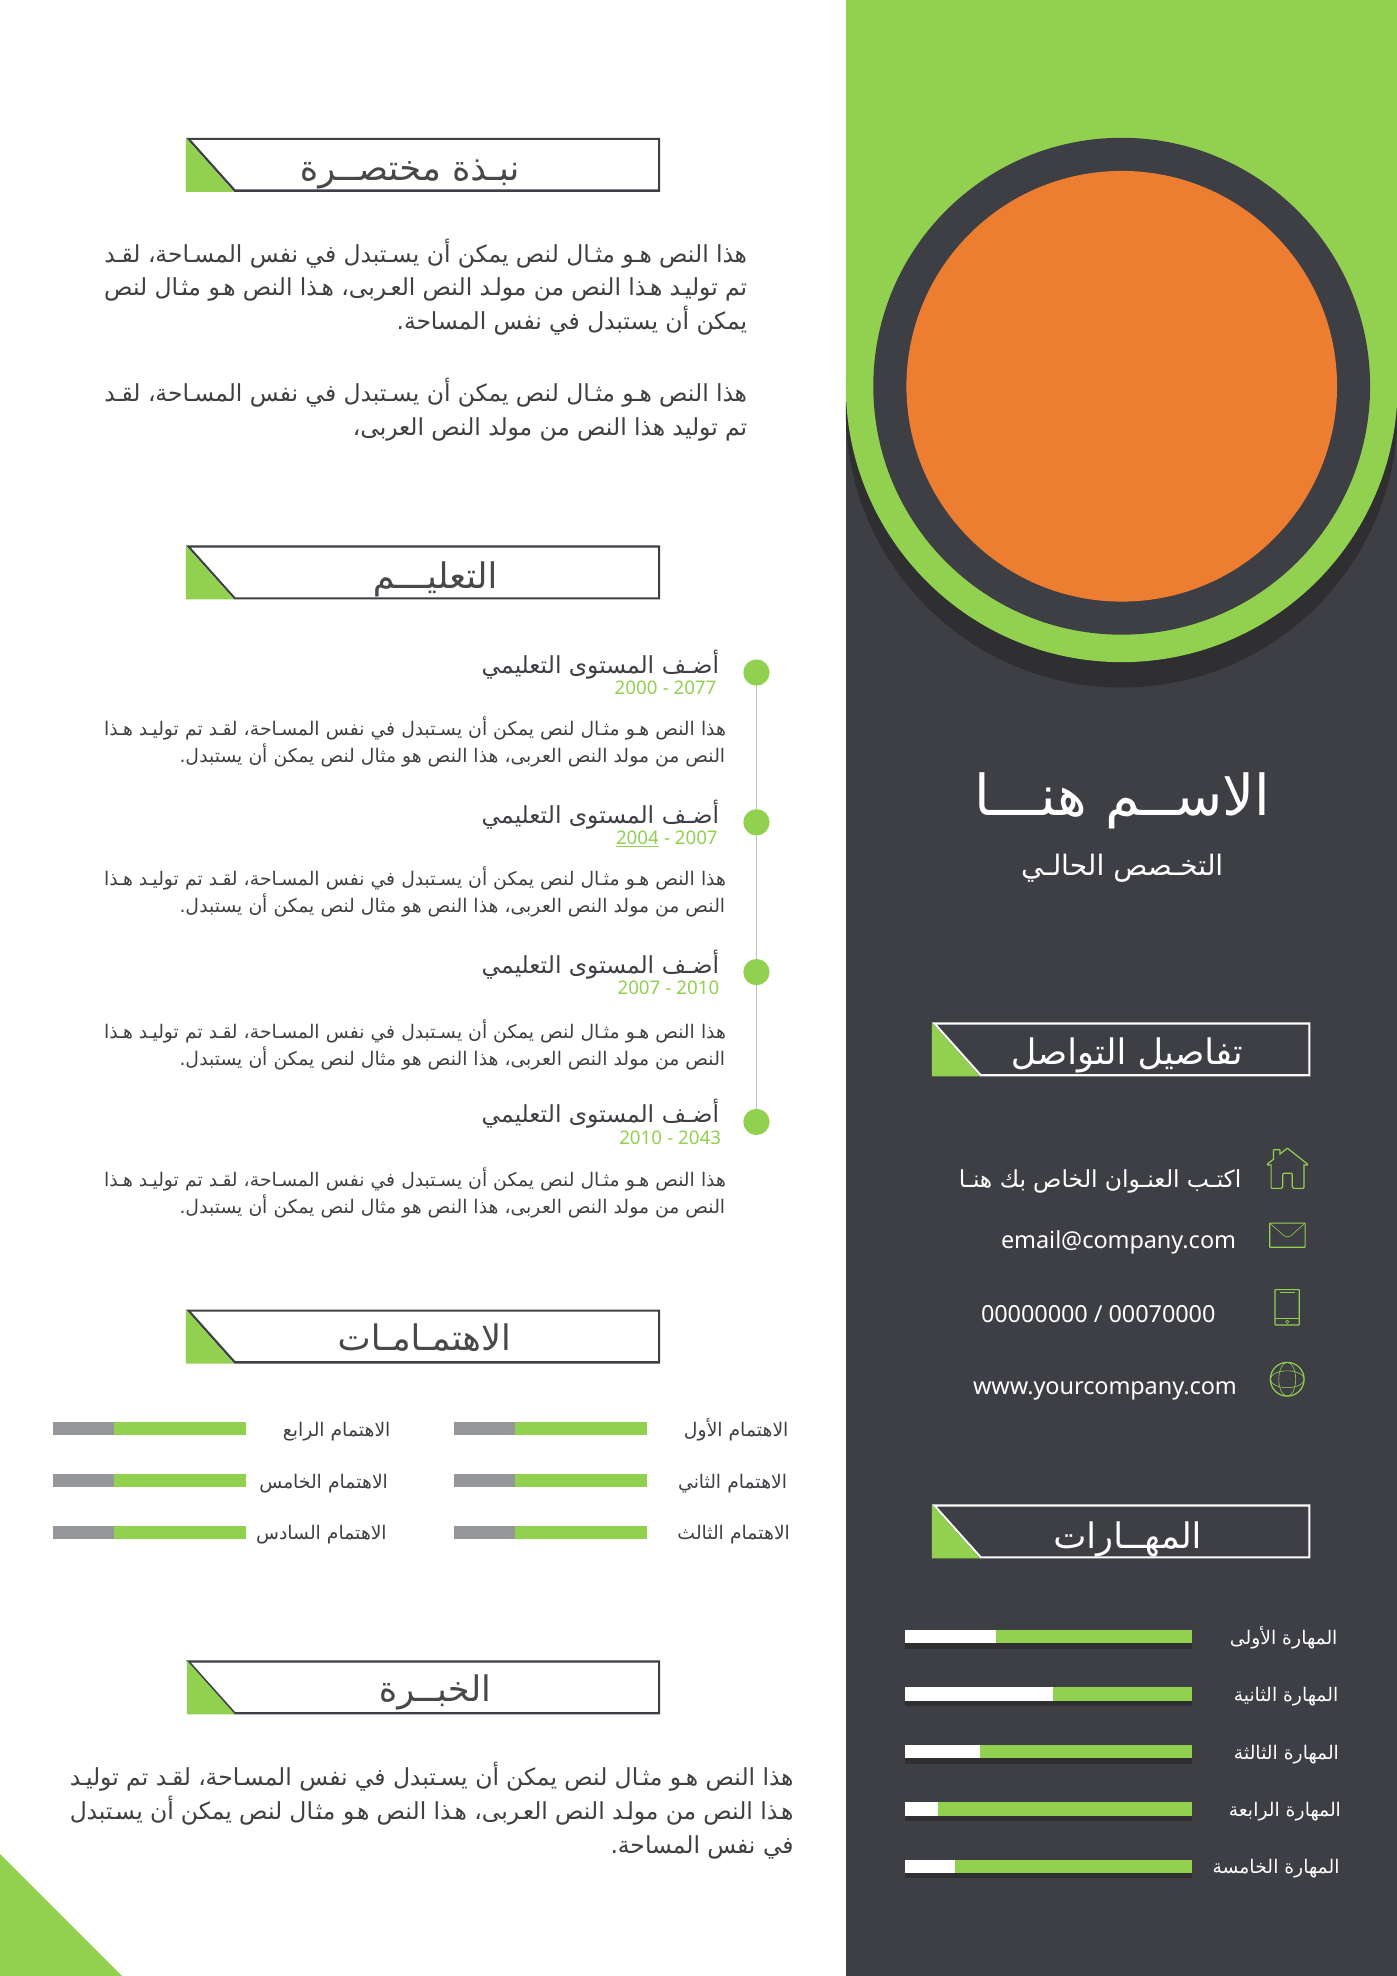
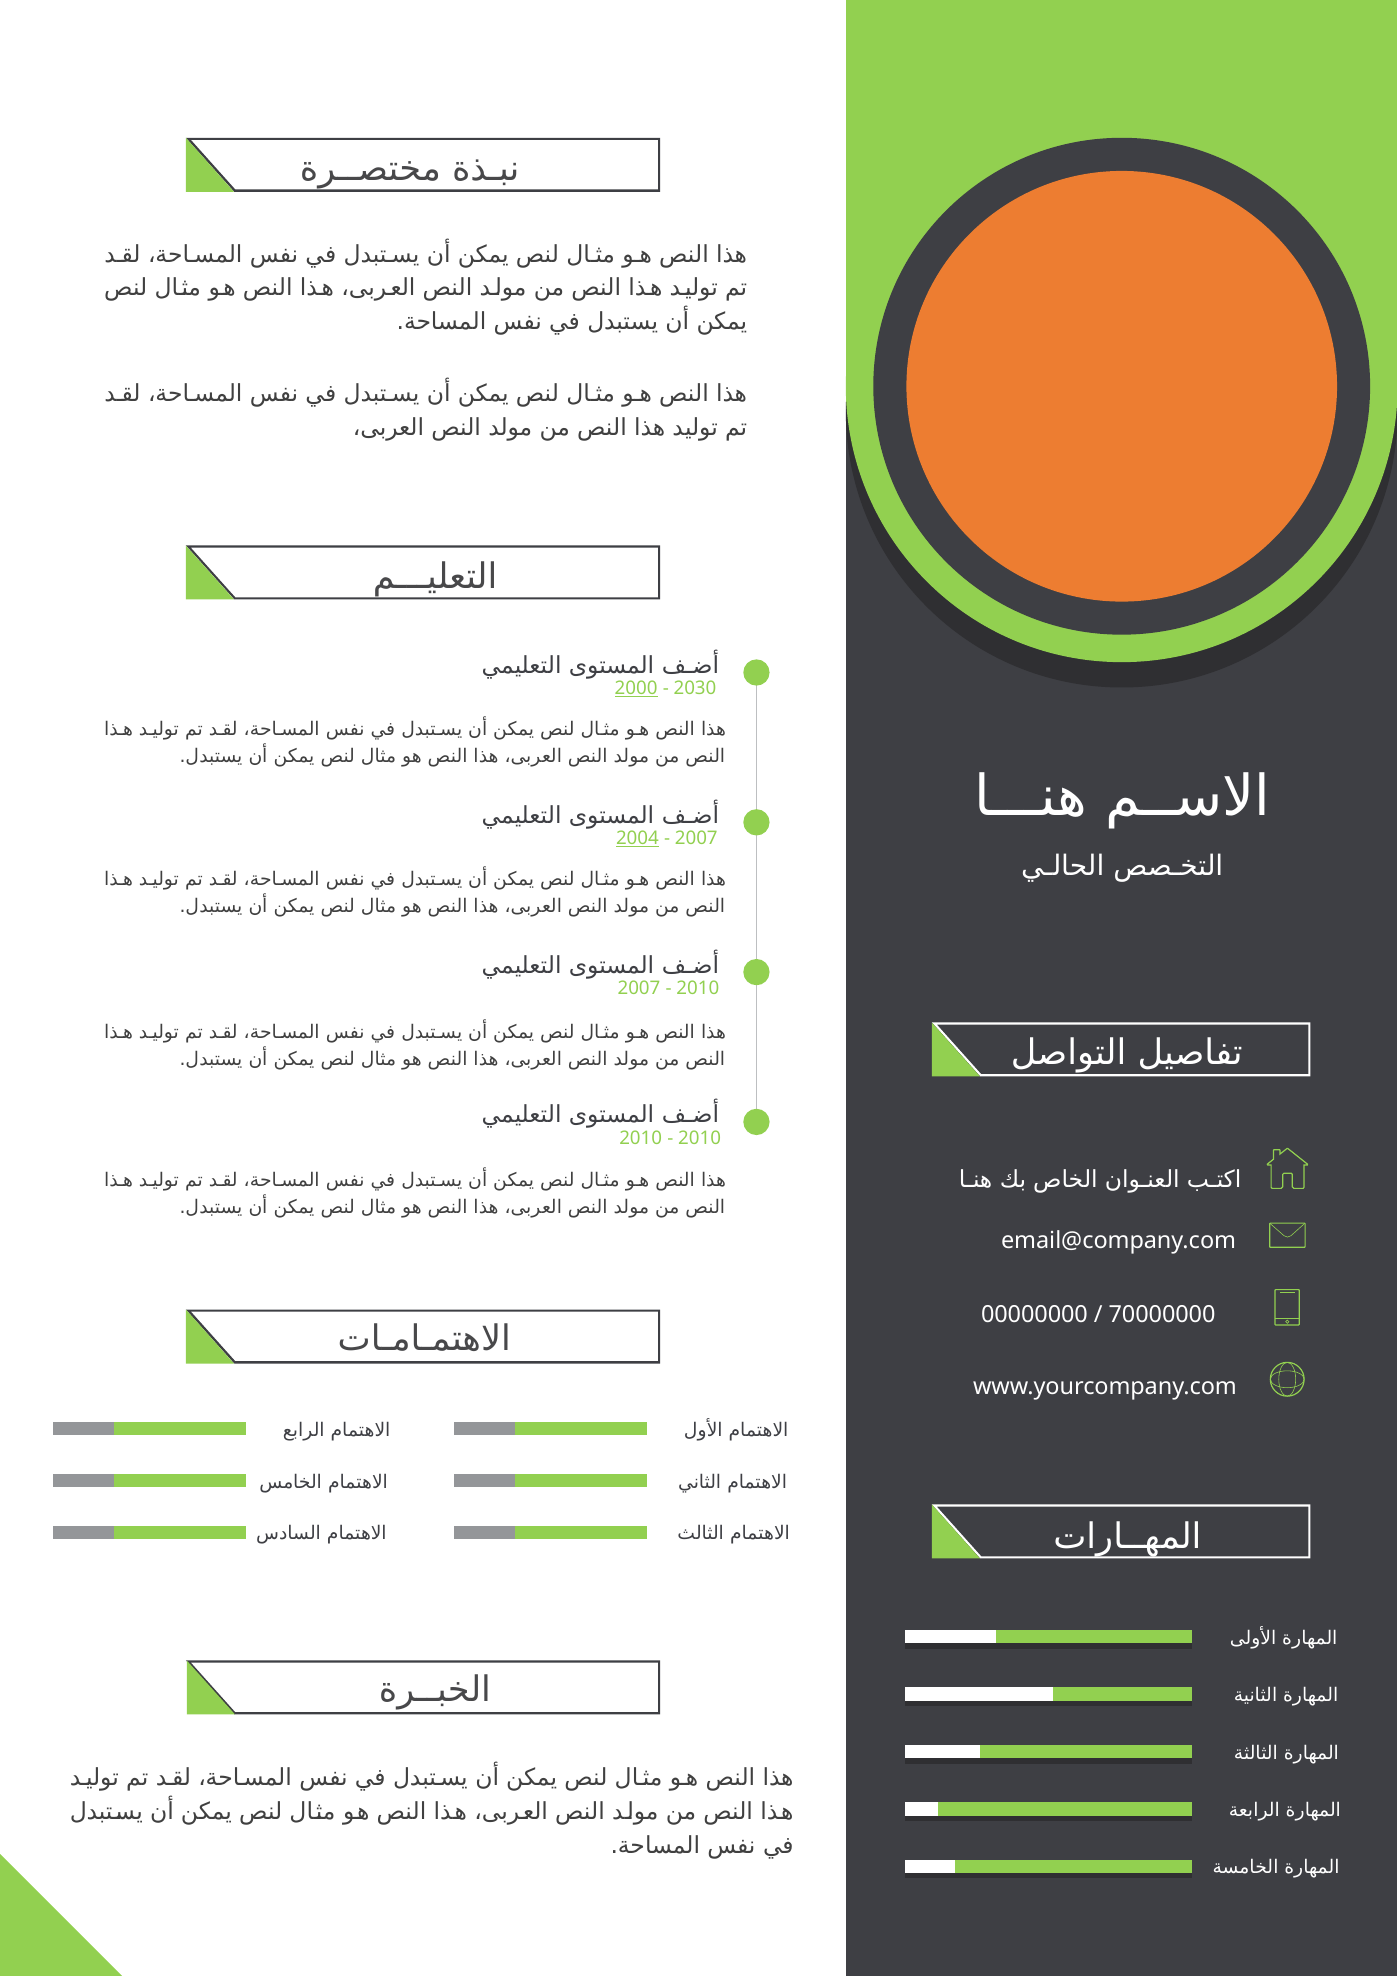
2000 underline: none -> present
2077: 2077 -> 2030
2043 at (700, 1138): 2043 -> 2010
00070000: 00070000 -> 70000000
